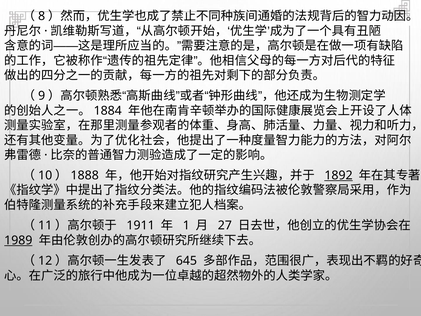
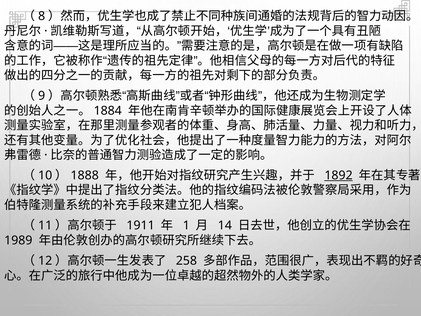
27: 27 -> 14
1989 underline: present -> none
645: 645 -> 258
